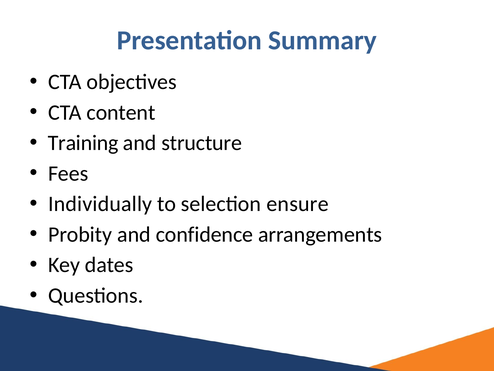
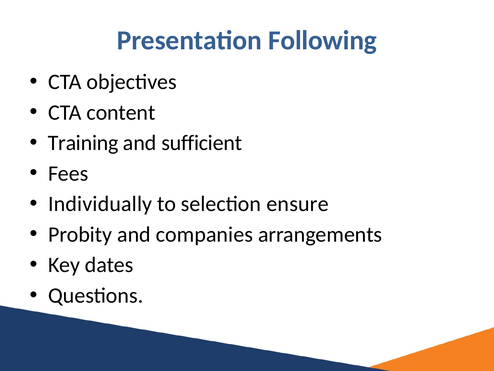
Summary: Summary -> Following
structure: structure -> sufficient
confidence: confidence -> companies
